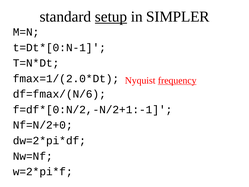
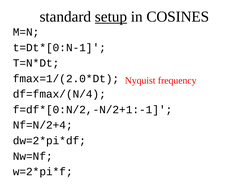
SIMPLER: SIMPLER -> COSINES
frequency underline: present -> none
df=fmax/(N/6: df=fmax/(N/6 -> df=fmax/(N/4
Nf=N/2+0: Nf=N/2+0 -> Nf=N/2+4
